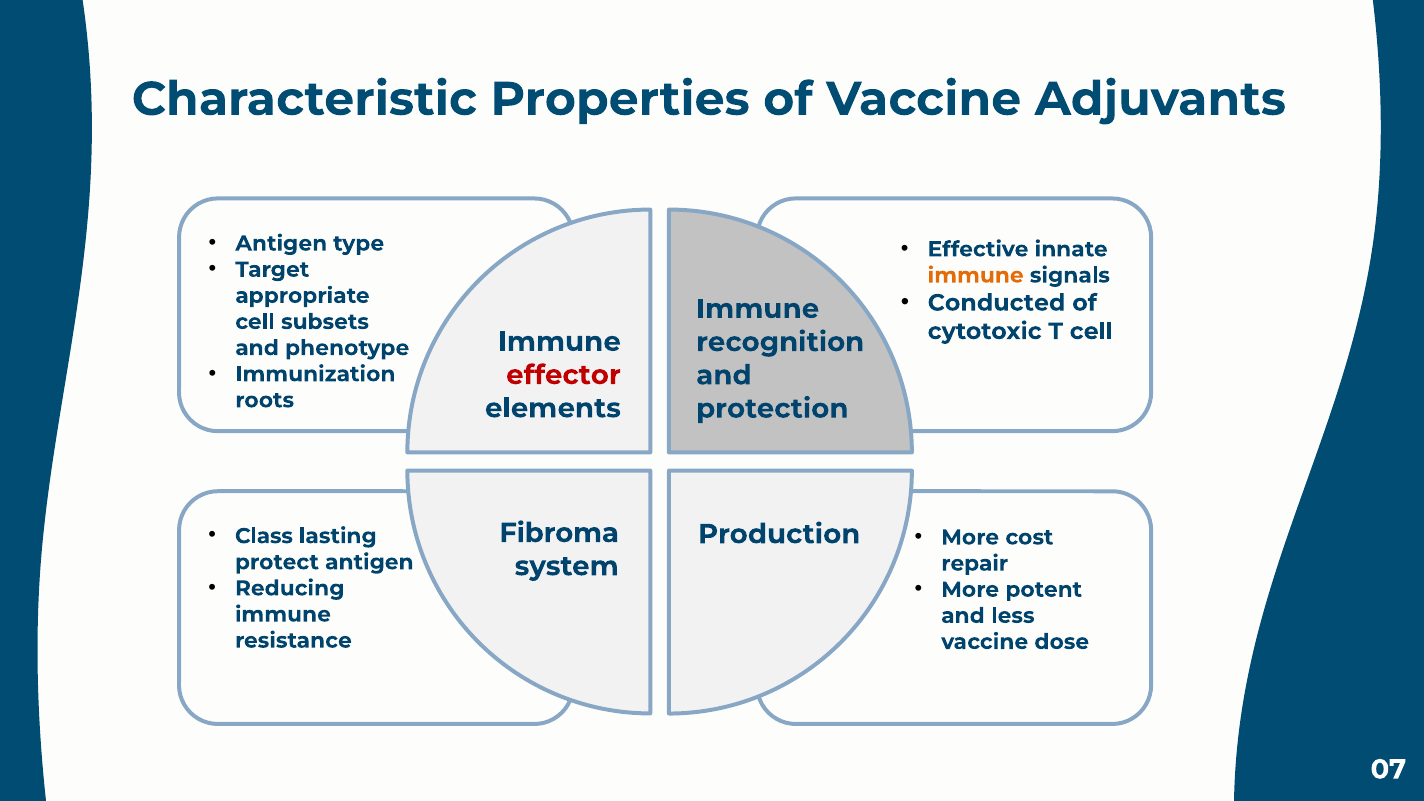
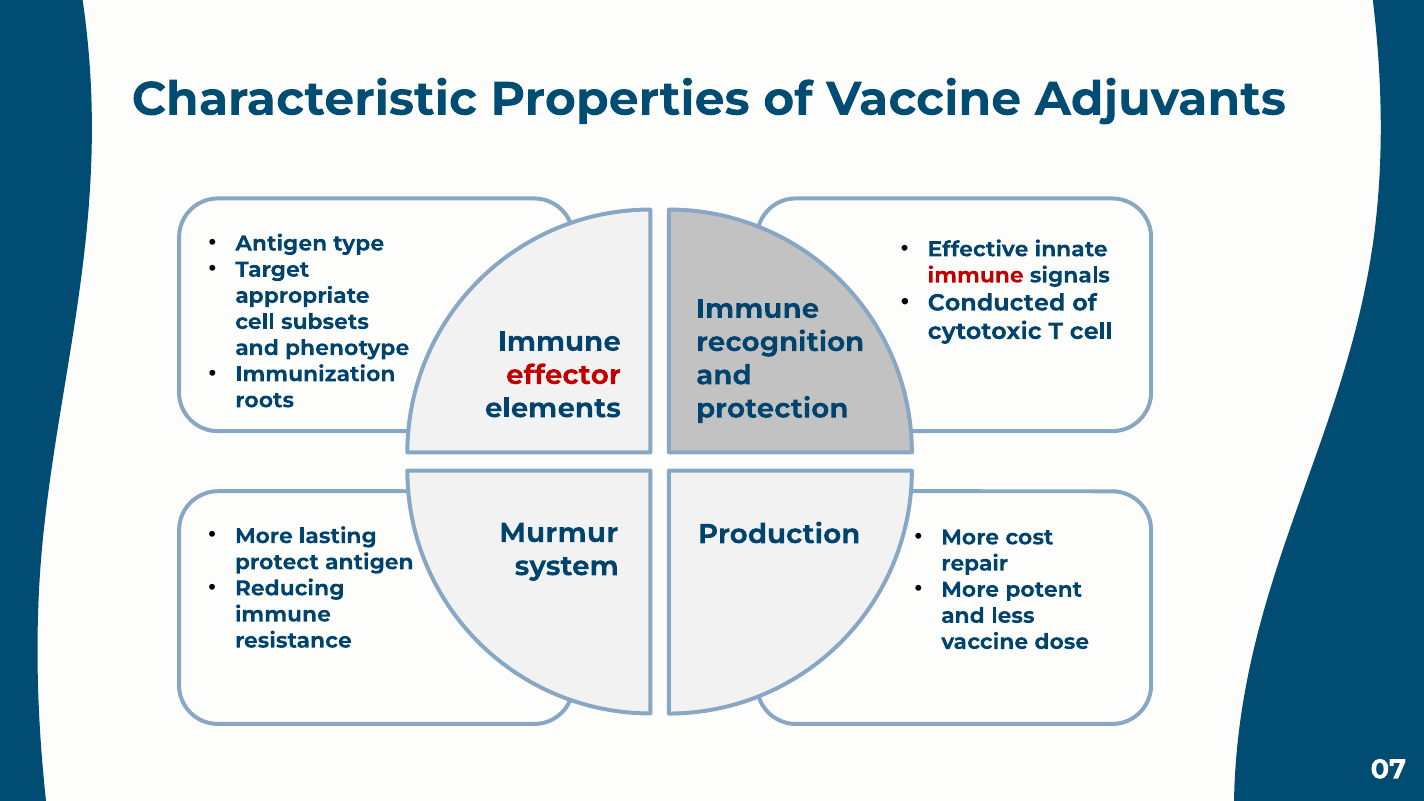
immune at (976, 275) colour: orange -> red
Class at (264, 536): Class -> More
Fibroma: Fibroma -> Murmur
